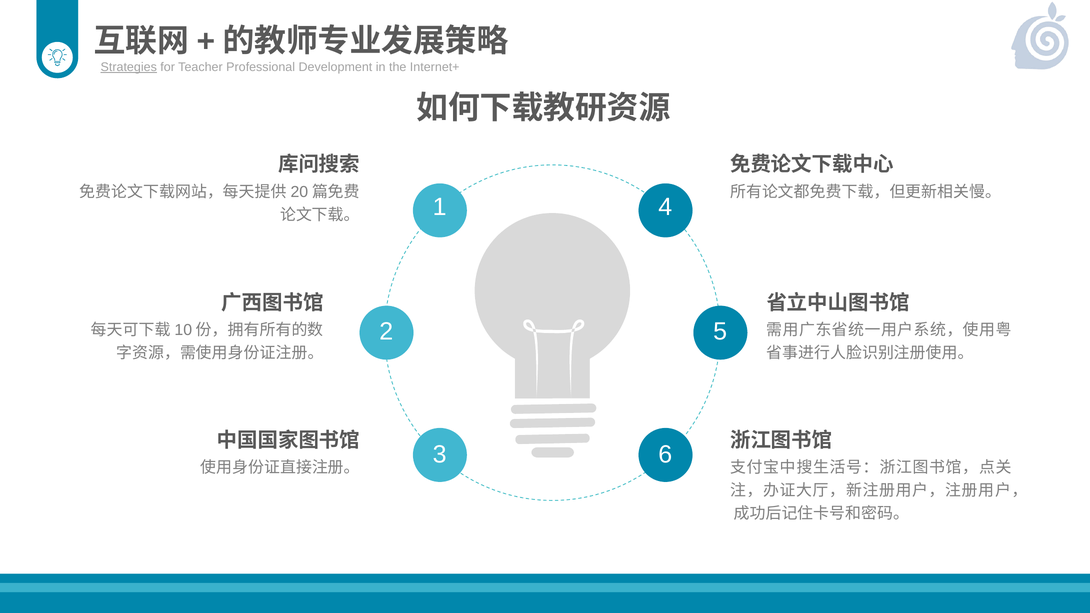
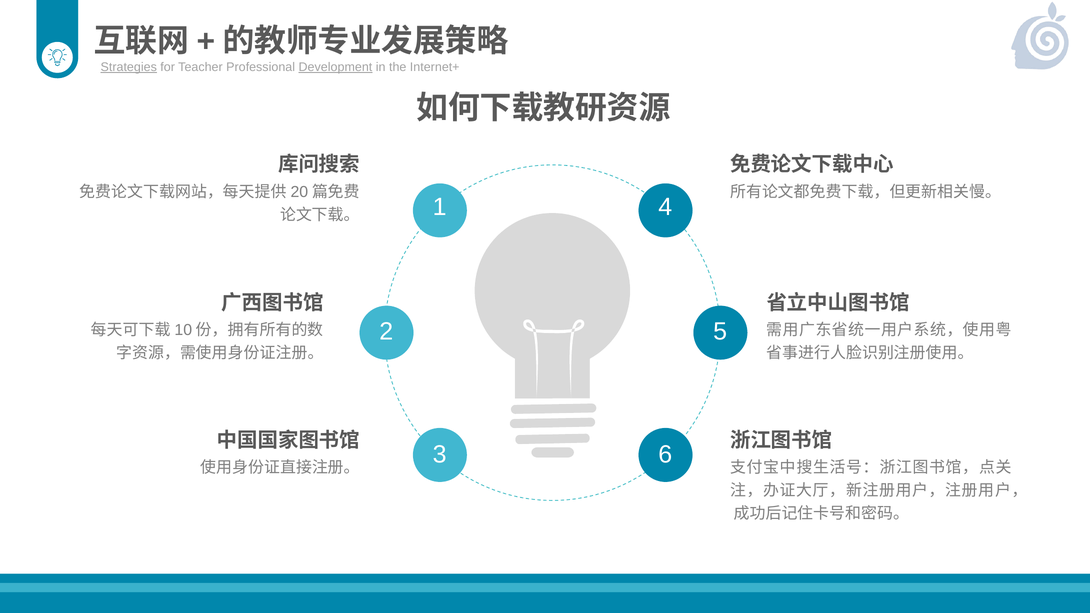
Development underline: none -> present
